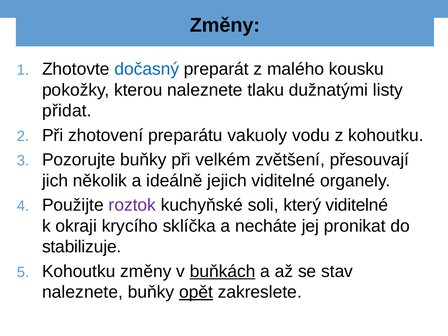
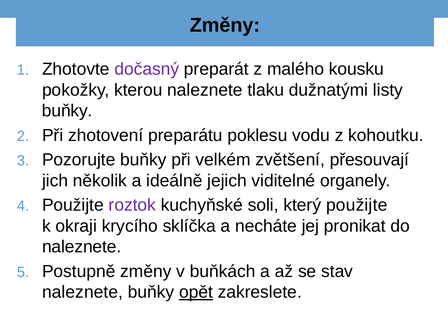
dočasný colour: blue -> purple
přidat at (67, 111): přidat -> buňky
vakuoly: vakuoly -> poklesu
který viditelné: viditelné -> použijte
stabilizuje at (82, 247): stabilizuje -> naleznete
Kohoutku at (79, 271): Kohoutku -> Postupně
buňkách underline: present -> none
